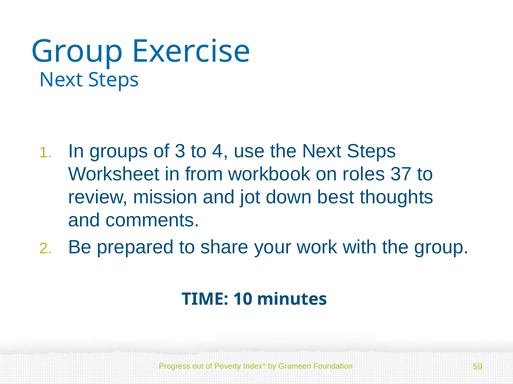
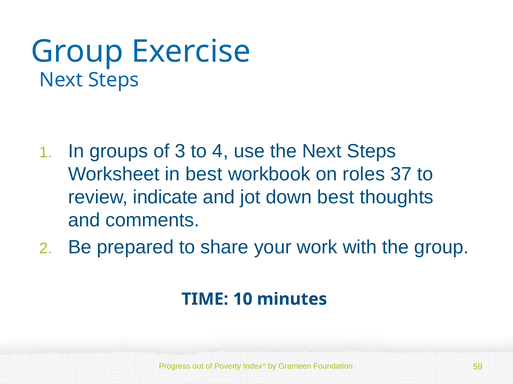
in from: from -> best
mission: mission -> indicate
